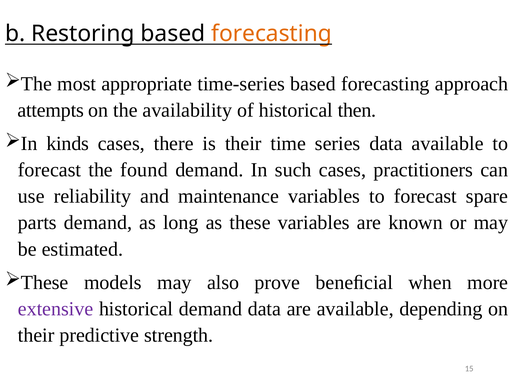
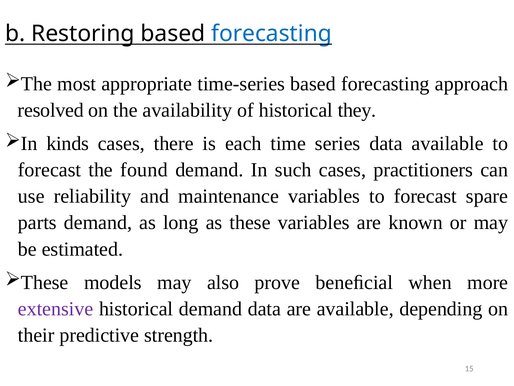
forecasting at (272, 34) colour: orange -> blue
attempts: attempts -> resolved
then: then -> they
is their: their -> each
